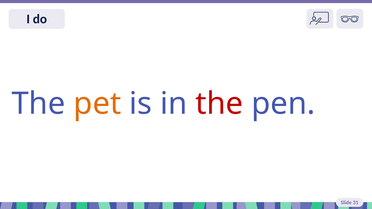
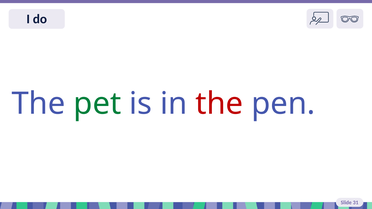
pet colour: orange -> green
